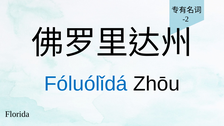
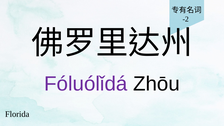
Fóluólǐdá colour: blue -> purple
